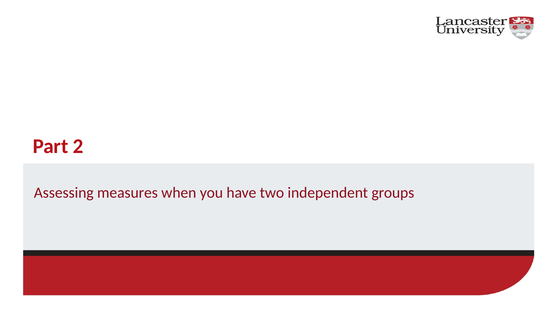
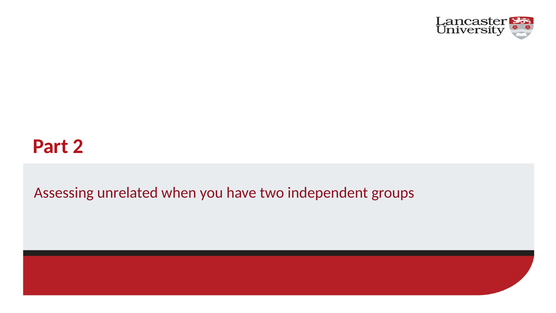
measures: measures -> unrelated
